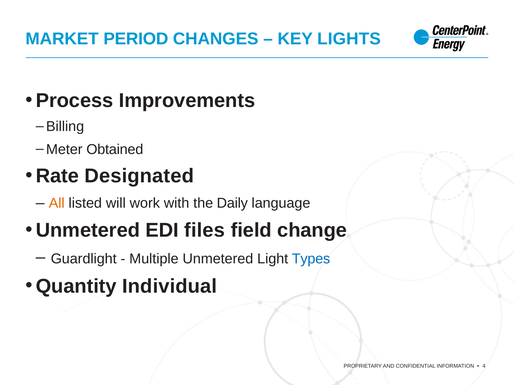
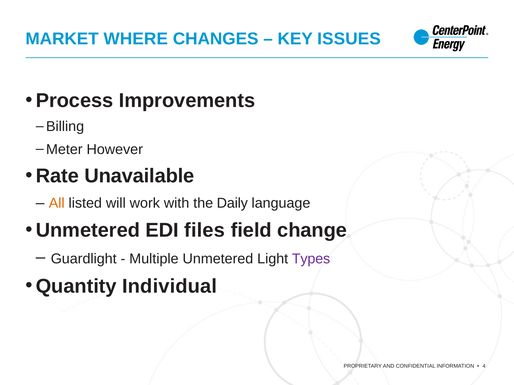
PERIOD: PERIOD -> WHERE
LIGHTS: LIGHTS -> ISSUES
Obtained: Obtained -> However
Designated: Designated -> Unavailable
Types colour: blue -> purple
